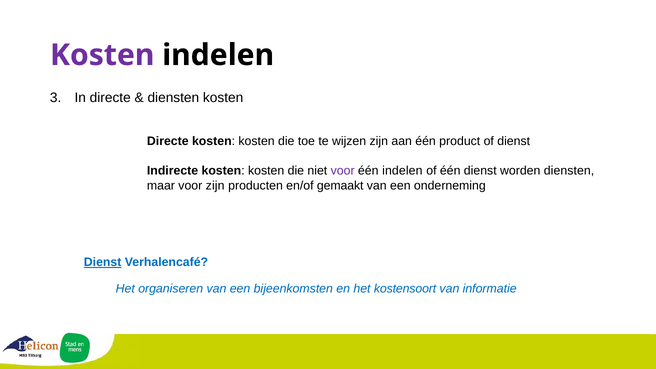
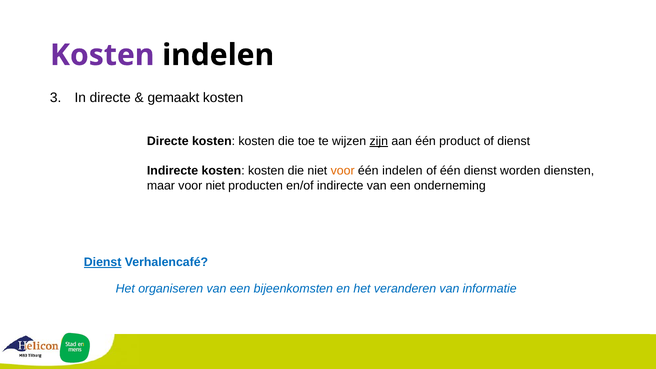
diensten at (173, 98): diensten -> gemaakt
zijn at (379, 141) underline: none -> present
voor at (343, 171) colour: purple -> orange
voor zijn: zijn -> niet
en/of gemaakt: gemaakt -> indirecte
kostensoort: kostensoort -> veranderen
